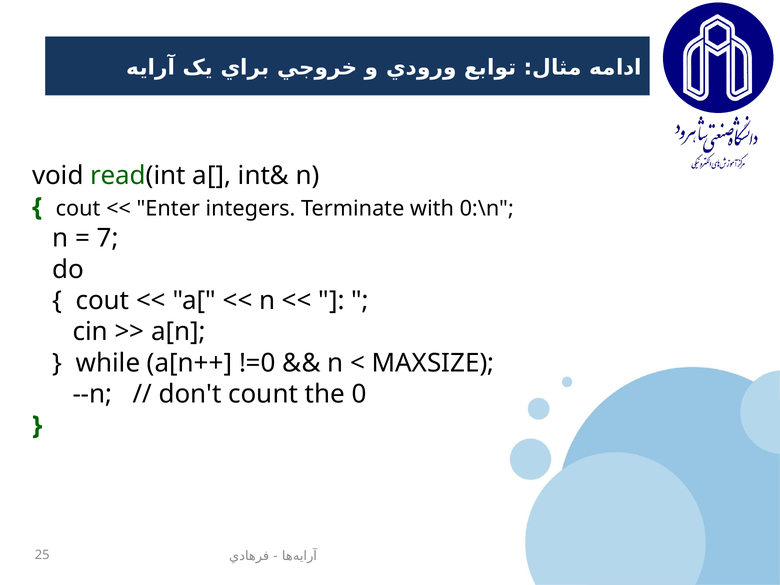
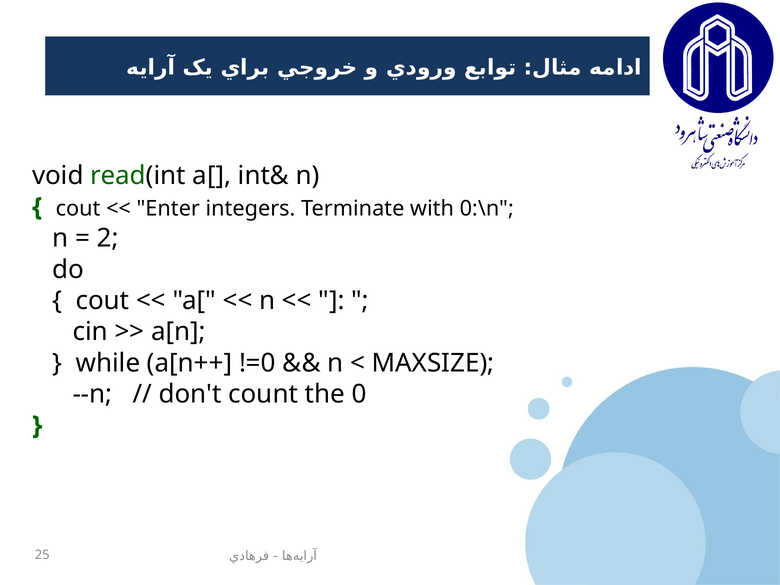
7: 7 -> 2
